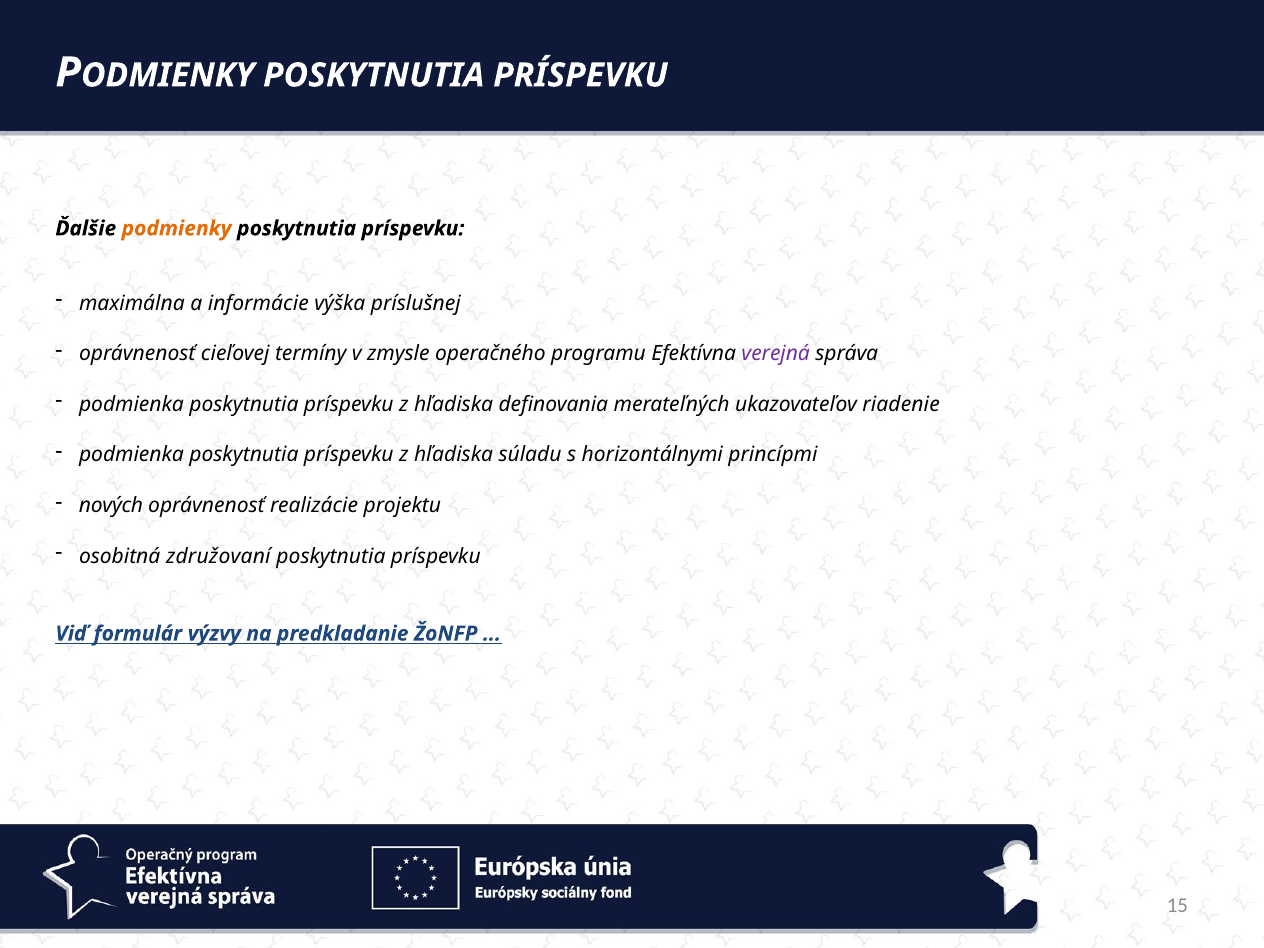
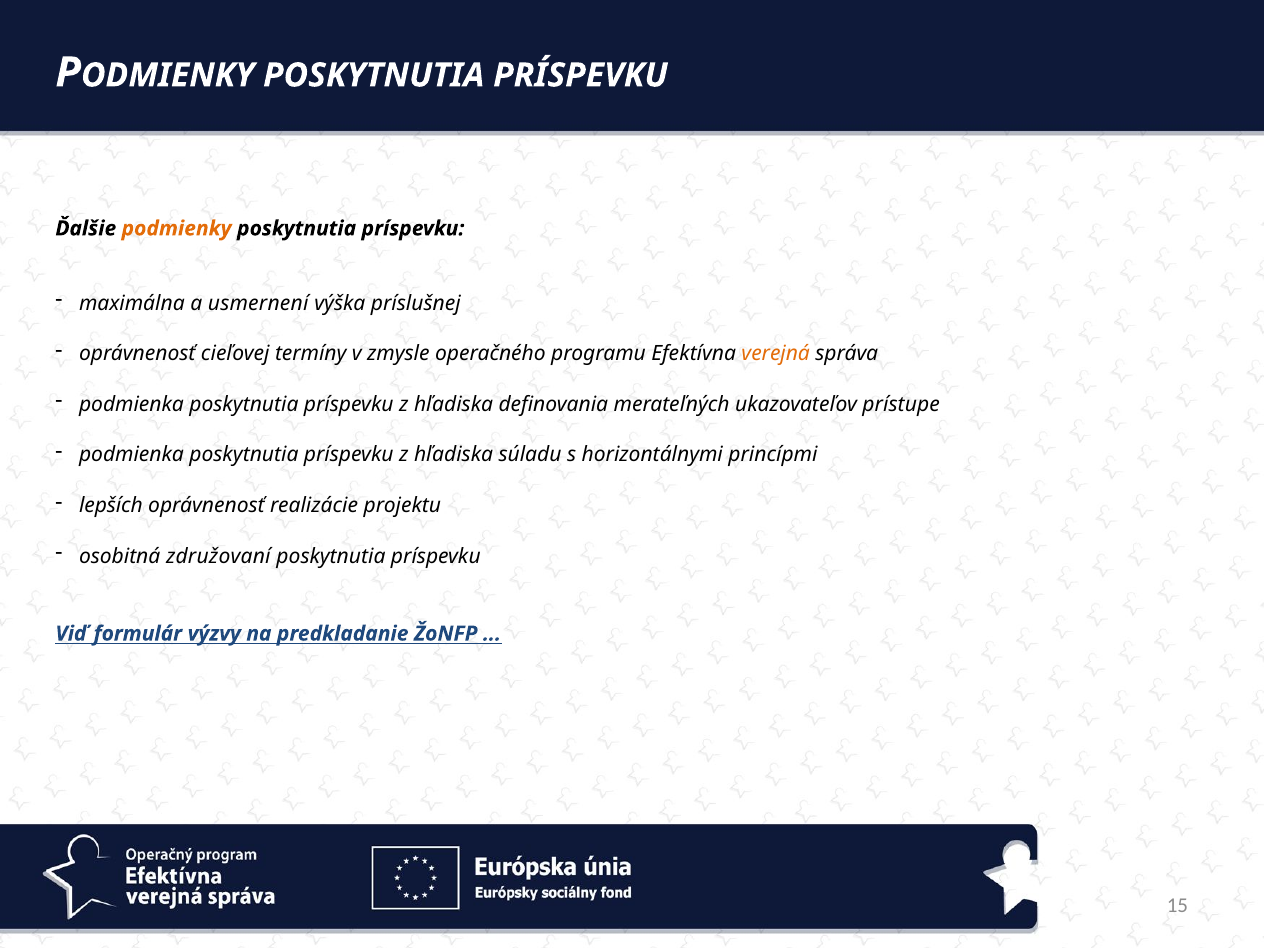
informácie: informácie -> usmernení
verejná colour: purple -> orange
riadenie: riadenie -> prístupe
nových: nových -> lepších
